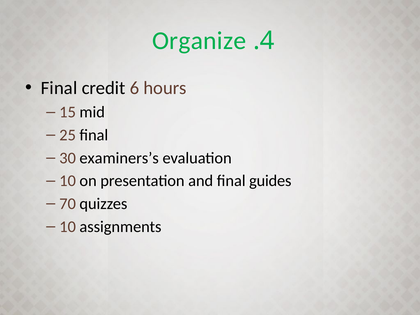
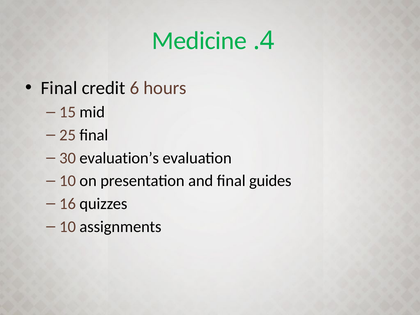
Organize: Organize -> Medicine
examiners’s: examiners’s -> evaluation’s
70: 70 -> 16
